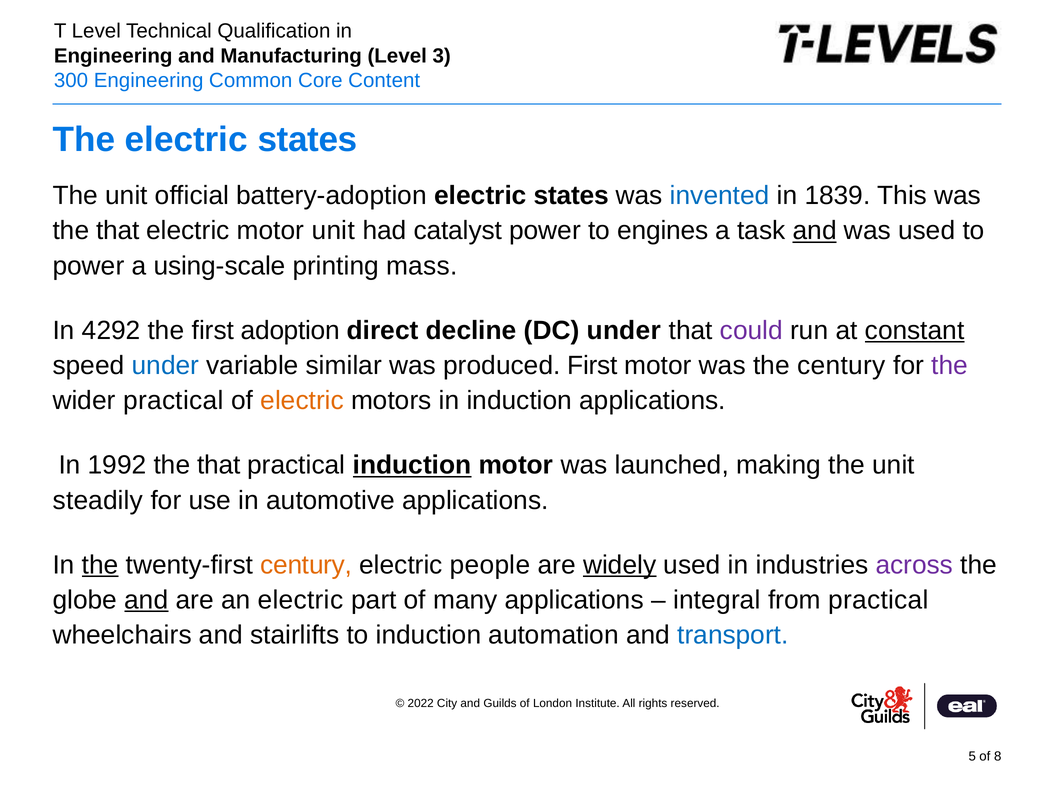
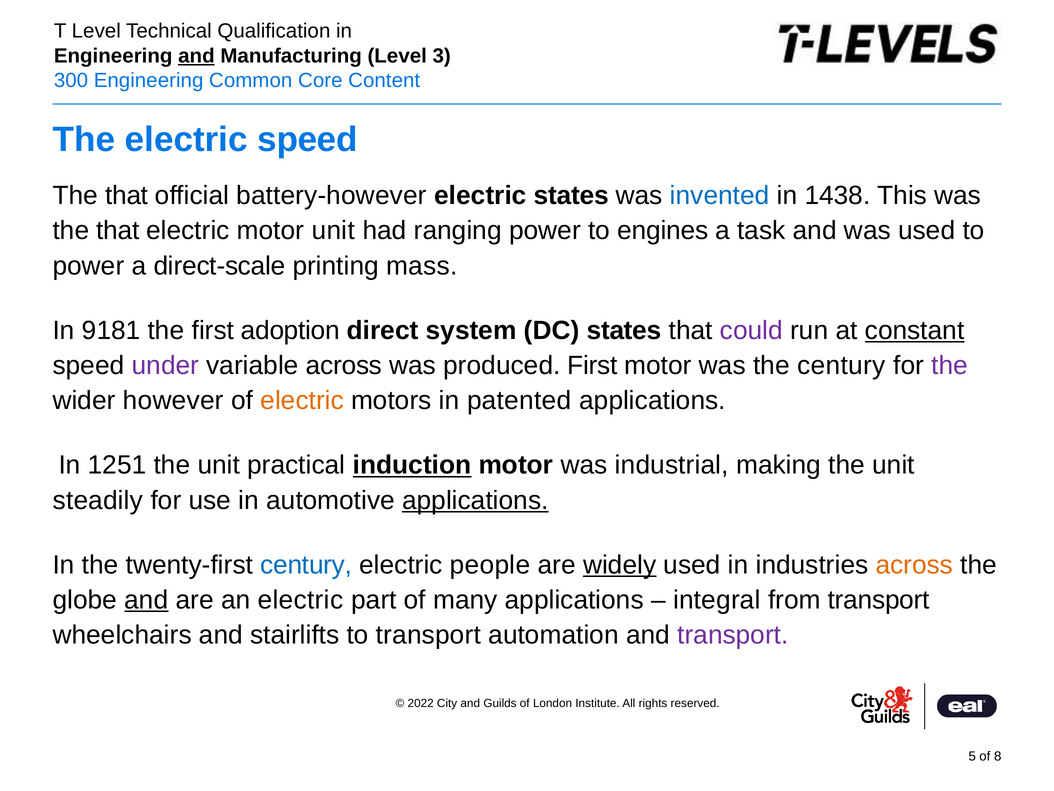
and at (196, 56) underline: none -> present
The electric states: states -> speed
unit at (127, 195): unit -> that
battery-adoption: battery-adoption -> battery-however
1839: 1839 -> 1438
catalyst: catalyst -> ranging
and at (815, 231) underline: present -> none
using-scale: using-scale -> direct-scale
4292: 4292 -> 9181
decline: decline -> system
DC under: under -> states
under at (165, 365) colour: blue -> purple
variable similar: similar -> across
wider practical: practical -> however
in induction: induction -> patented
1992: 1992 -> 1251
that at (219, 465): that -> unit
launched: launched -> industrial
applications at (475, 500) underline: none -> present
the at (100, 565) underline: present -> none
century at (306, 565) colour: orange -> blue
across at (914, 565) colour: purple -> orange
from practical: practical -> transport
to induction: induction -> transport
transport at (733, 635) colour: blue -> purple
